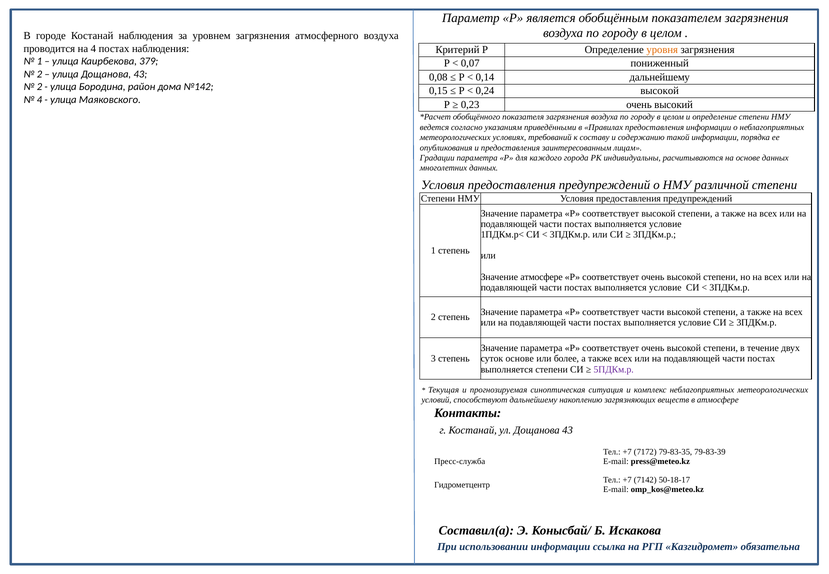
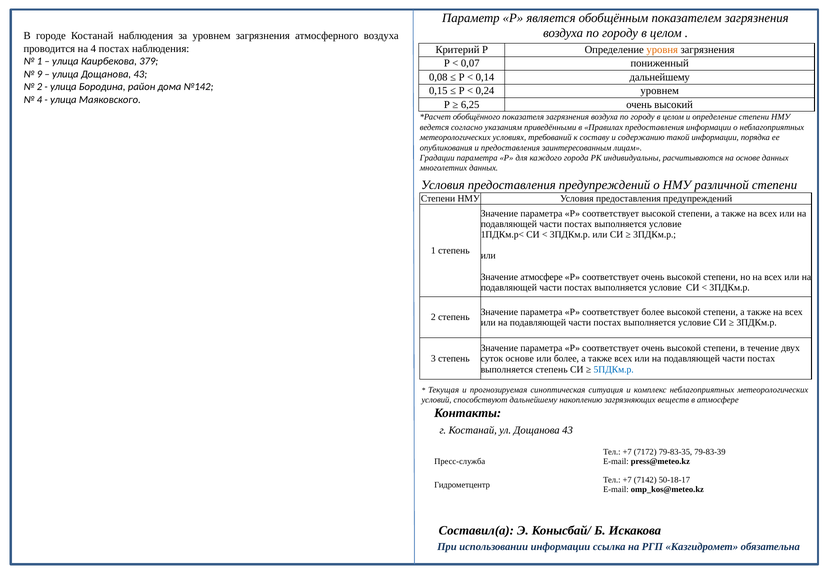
2 at (39, 74): 2 -> 9
0,24 высокой: высокой -> уровнем
0,23: 0,23 -> 6,25
соответствует части: части -> более
выполняется степени: степени -> степень
5ПДКм.р colour: purple -> blue
